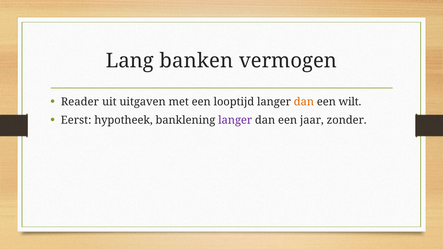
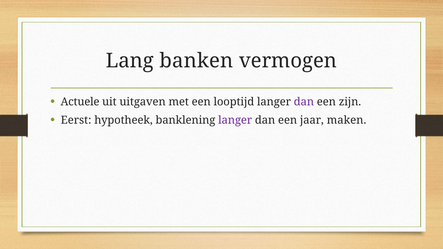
Reader: Reader -> Actuele
dan at (304, 102) colour: orange -> purple
wilt: wilt -> zijn
zonder: zonder -> maken
